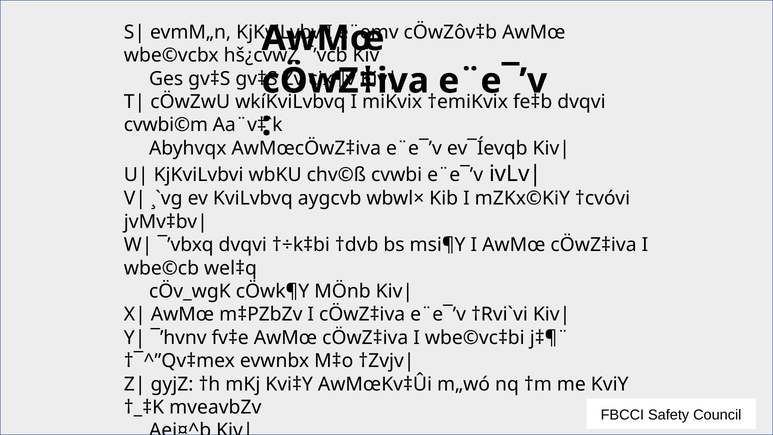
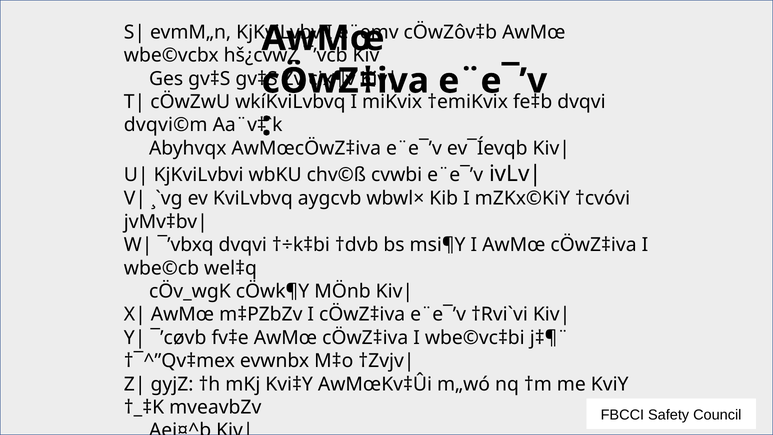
cvwbi©m: cvwbi©m -> dvqvi©m
¯’hvnv: ¯’hvnv -> ¯’cøvb
